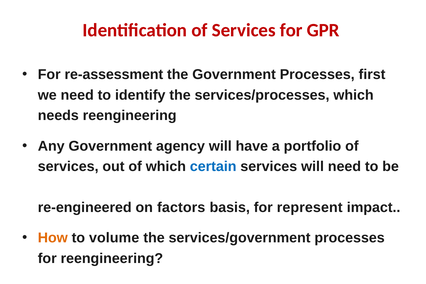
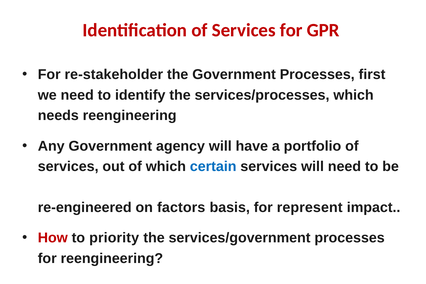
re-assessment: re-assessment -> re-stakeholder
How colour: orange -> red
volume: volume -> priority
